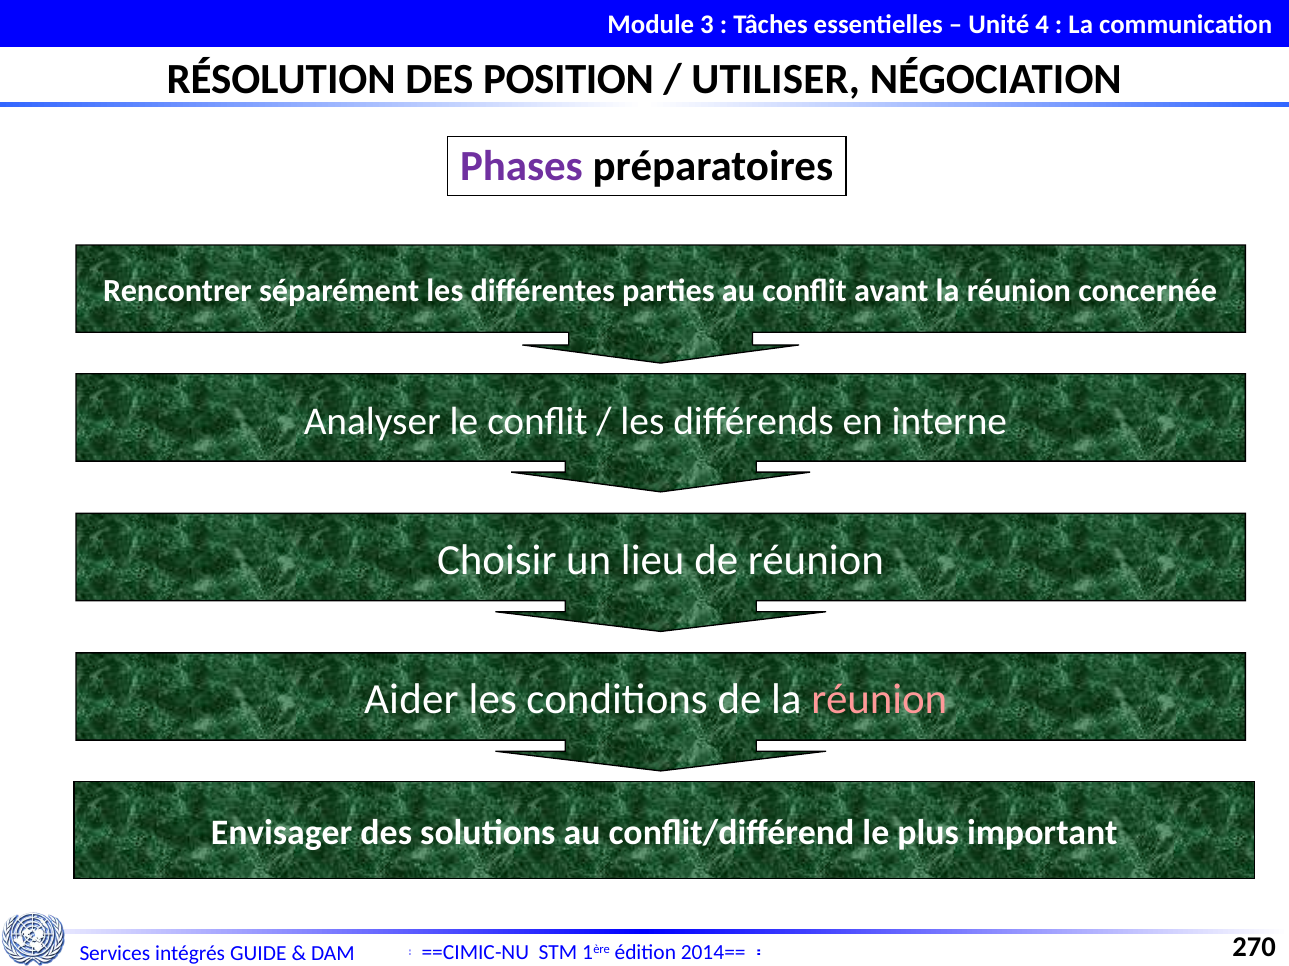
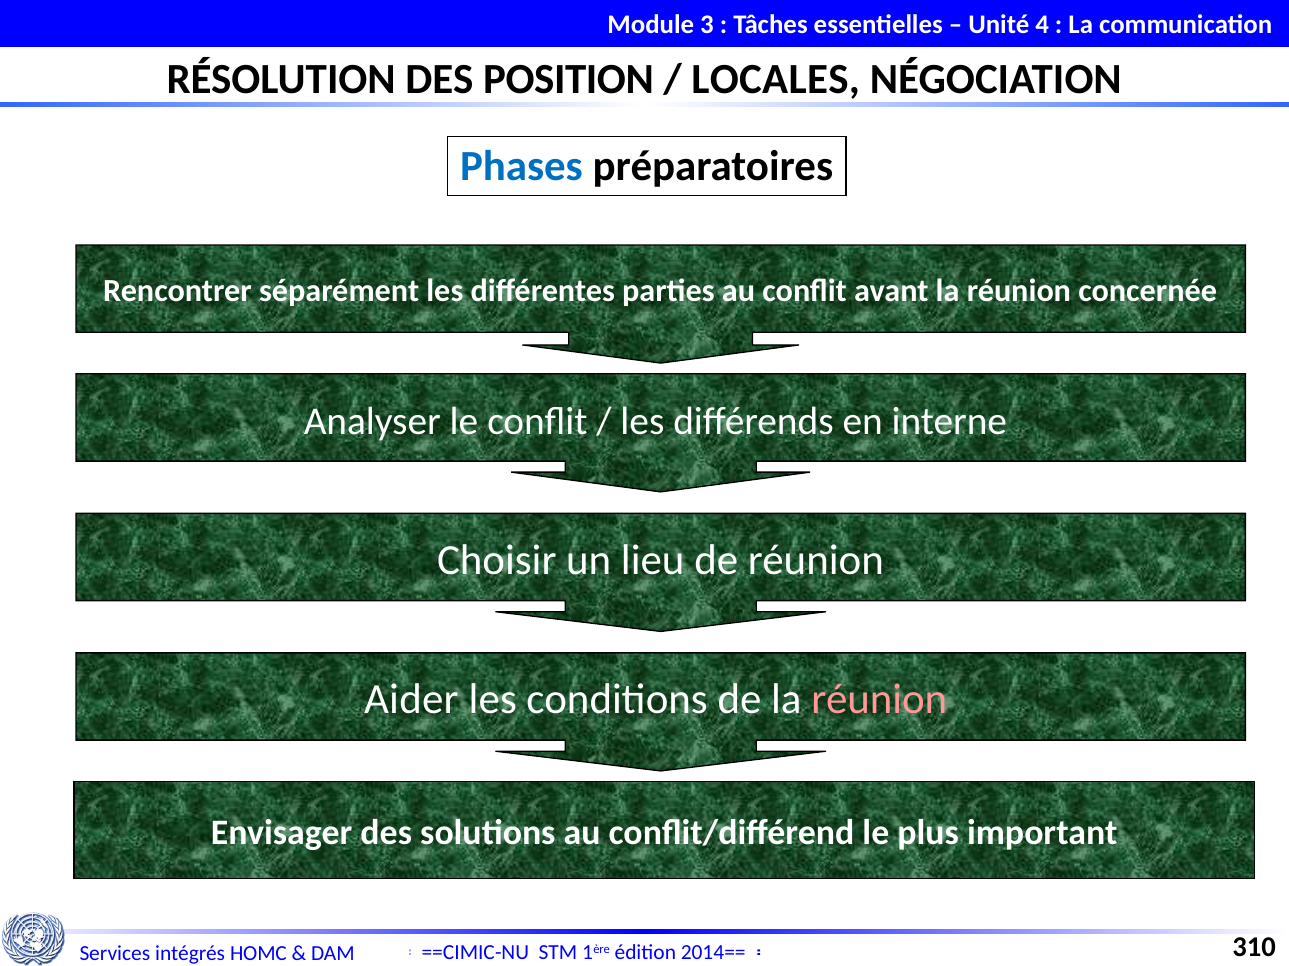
UTILISER: UTILISER -> LOCALES
Phases colour: purple -> blue
GUIDE: GUIDE -> HOMC
270: 270 -> 310
